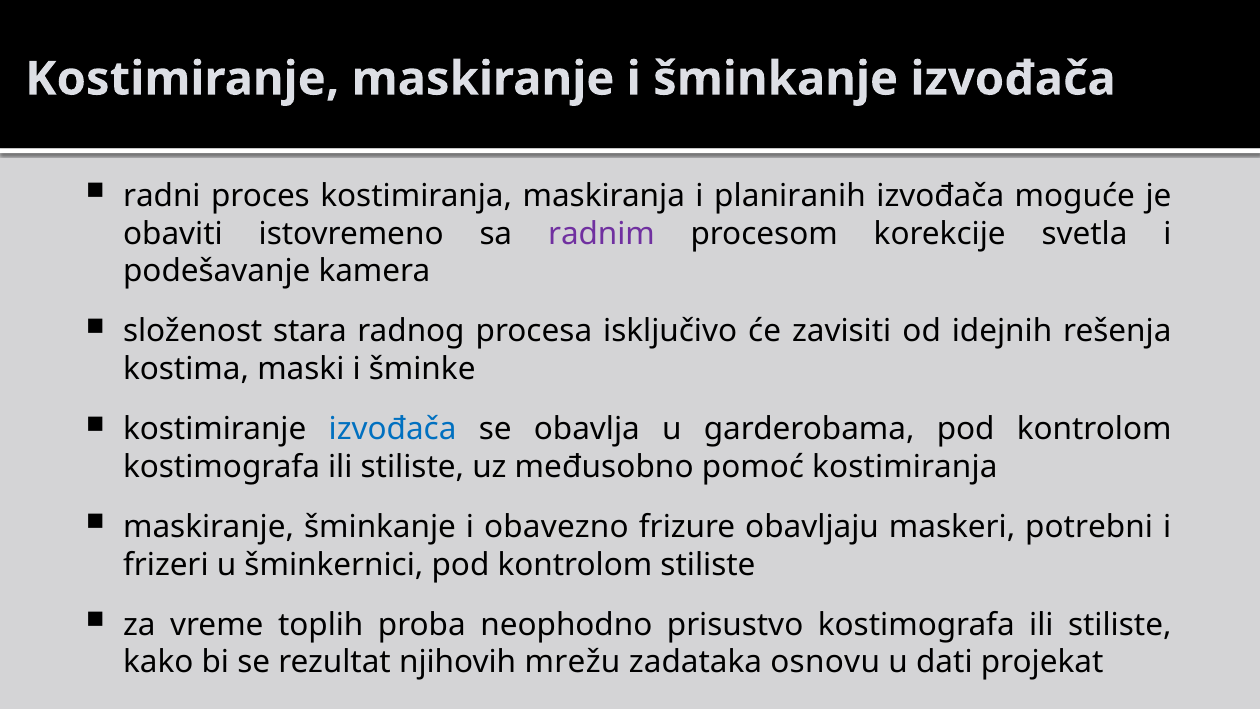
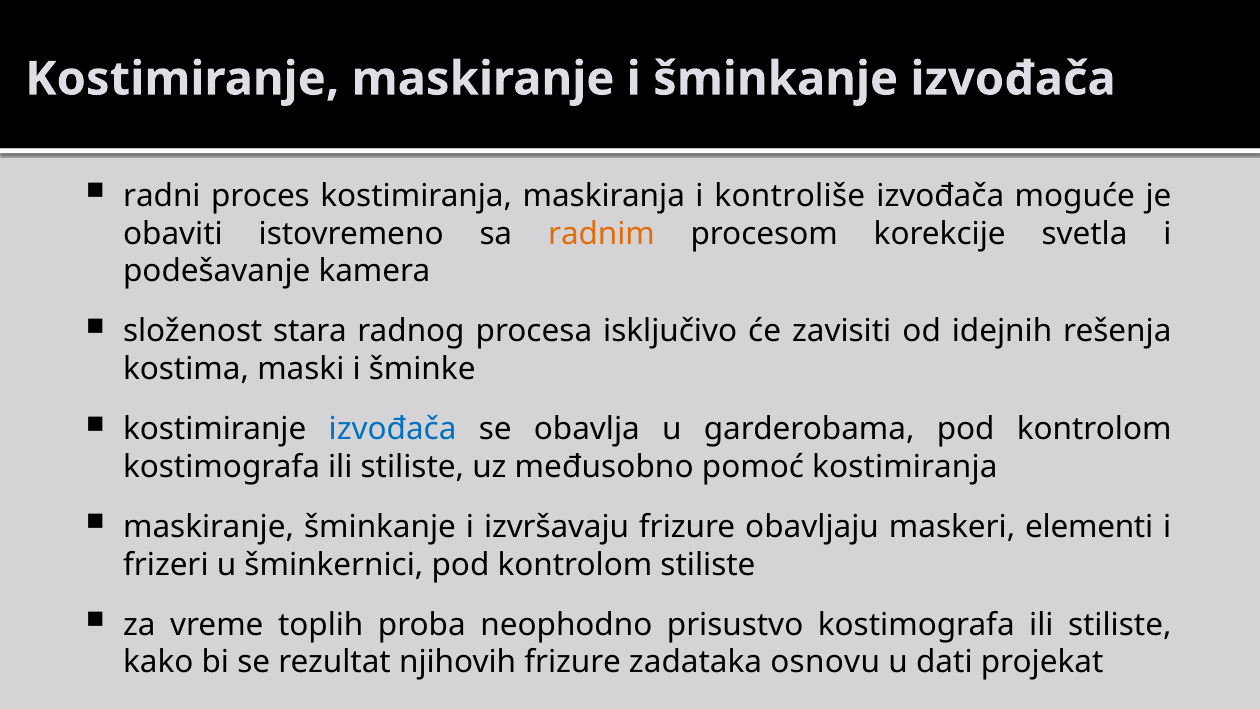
planiranih: planiranih -> kontroliše
radnim colour: purple -> orange
obavezno: obavezno -> izvršavaju
potrebni: potrebni -> elementi
njihovih mrežu: mrežu -> frizure
